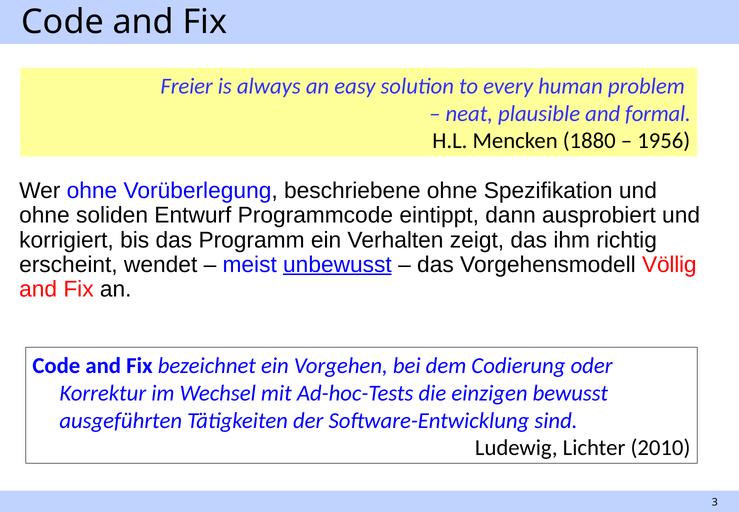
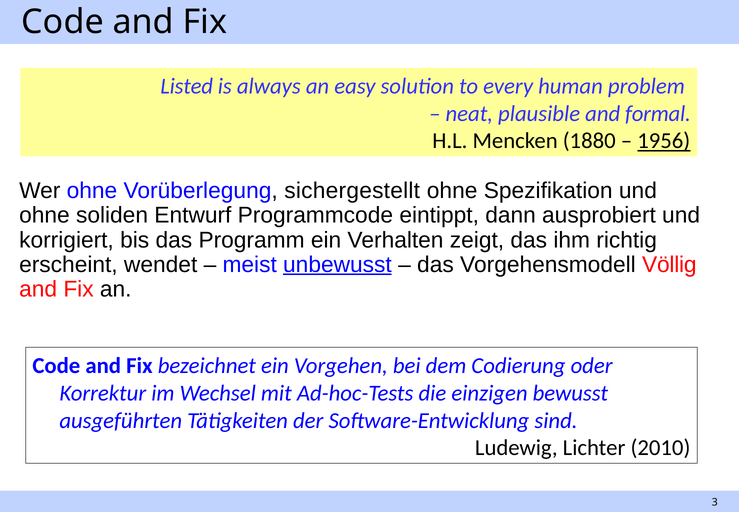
Freier: Freier -> Listed
1956 underline: none -> present
beschriebene: beschriebene -> sichergestellt
